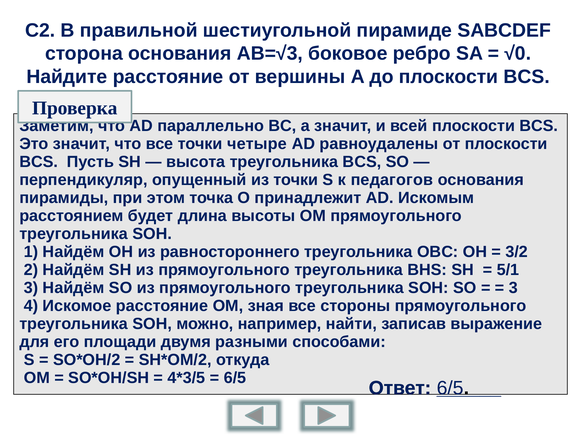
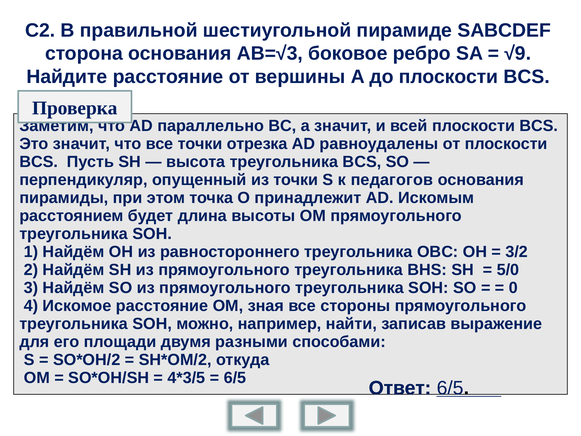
√0: √0 -> √9
четыре: четыре -> отрезка
5/1: 5/1 -> 5/0
3 at (513, 288): 3 -> 0
